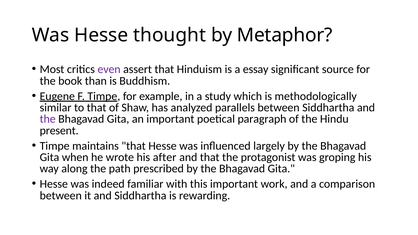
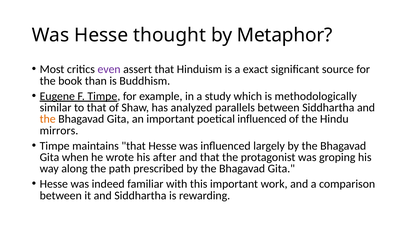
essay: essay -> exact
the at (48, 119) colour: purple -> orange
poetical paragraph: paragraph -> influenced
present: present -> mirrors
